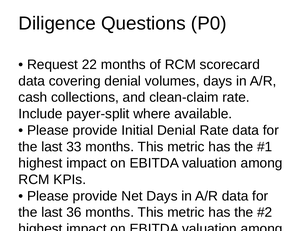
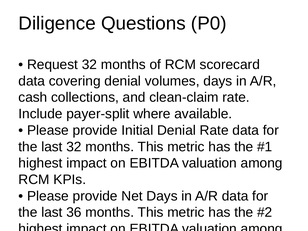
Request 22: 22 -> 32
last 33: 33 -> 32
